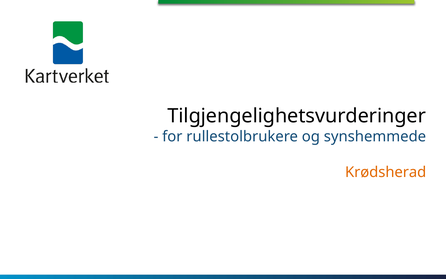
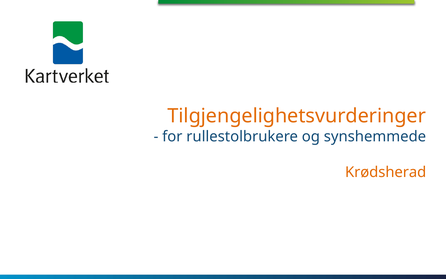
Tilgjengelighetsvurderinger colour: black -> orange
